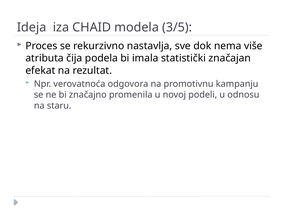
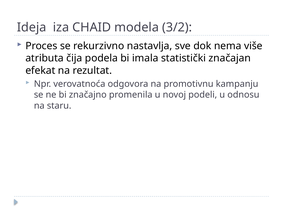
3/5: 3/5 -> 3/2
